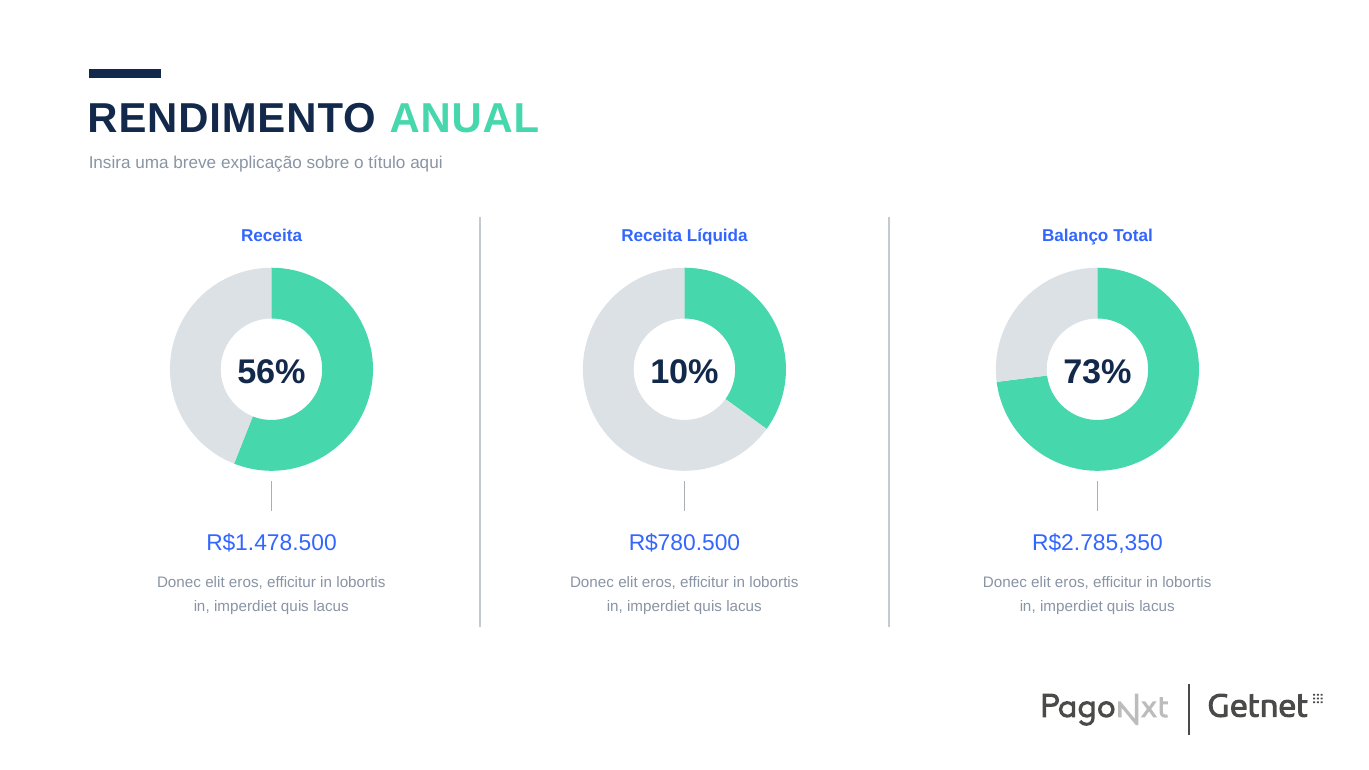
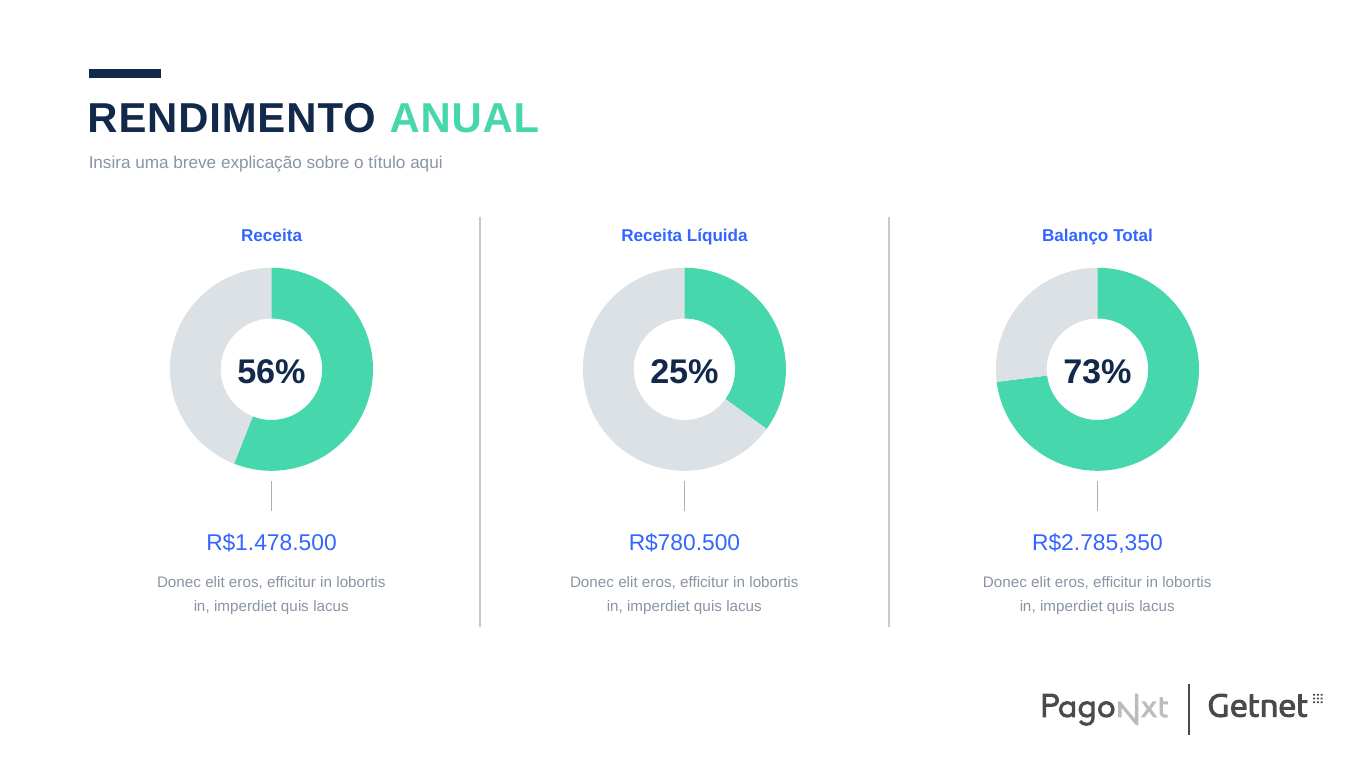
10%: 10% -> 25%
